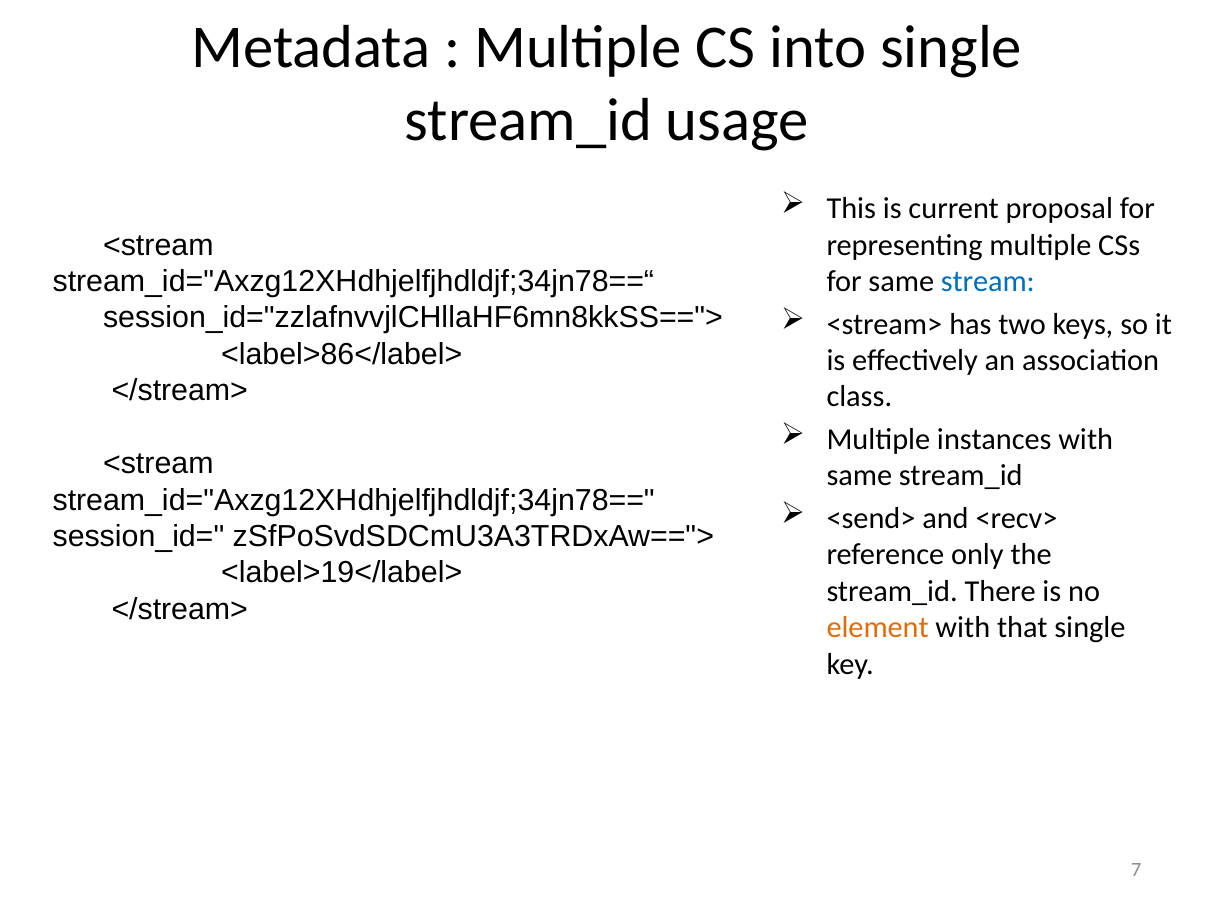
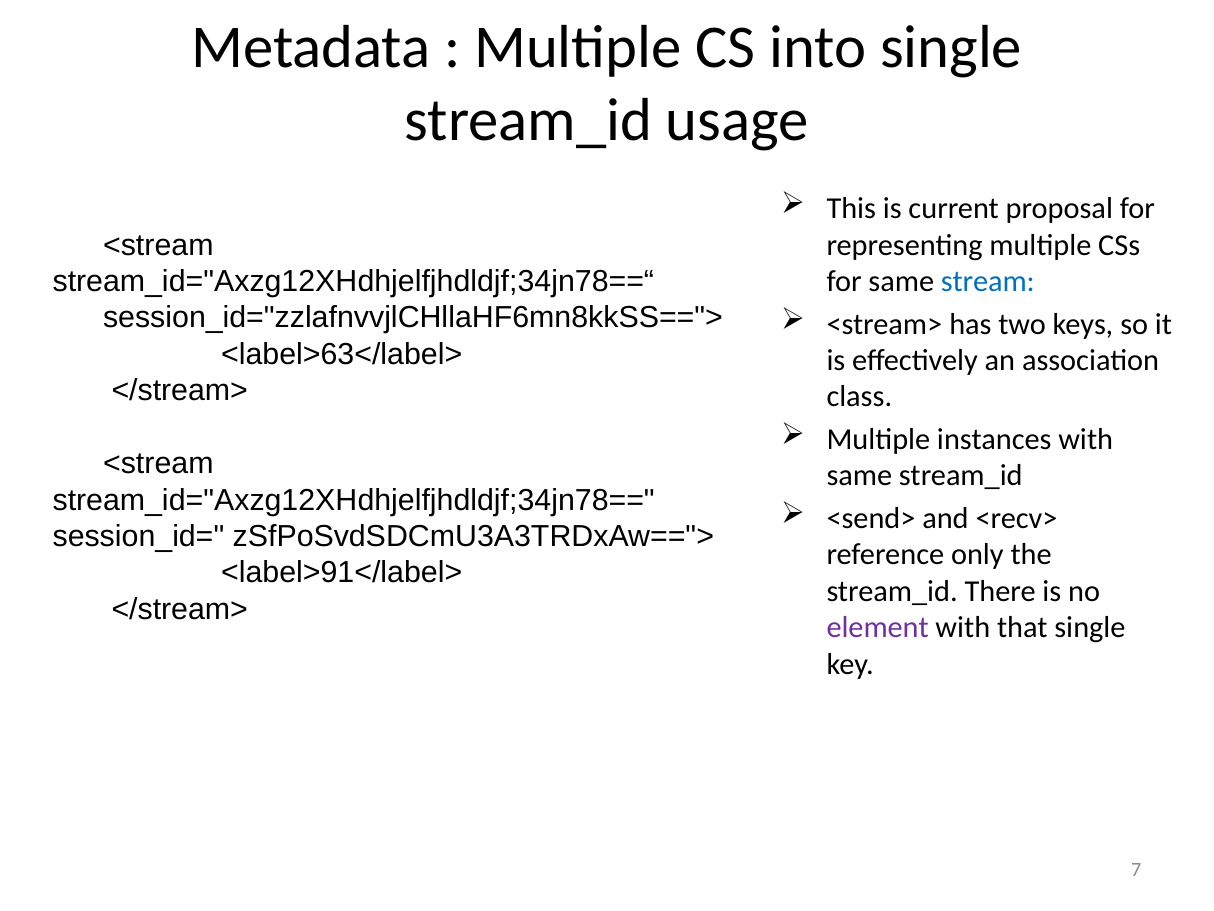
<label>86</label>: <label>86</label> -> <label>63</label>
<label>19</label>: <label>19</label> -> <label>91</label>
element colour: orange -> purple
